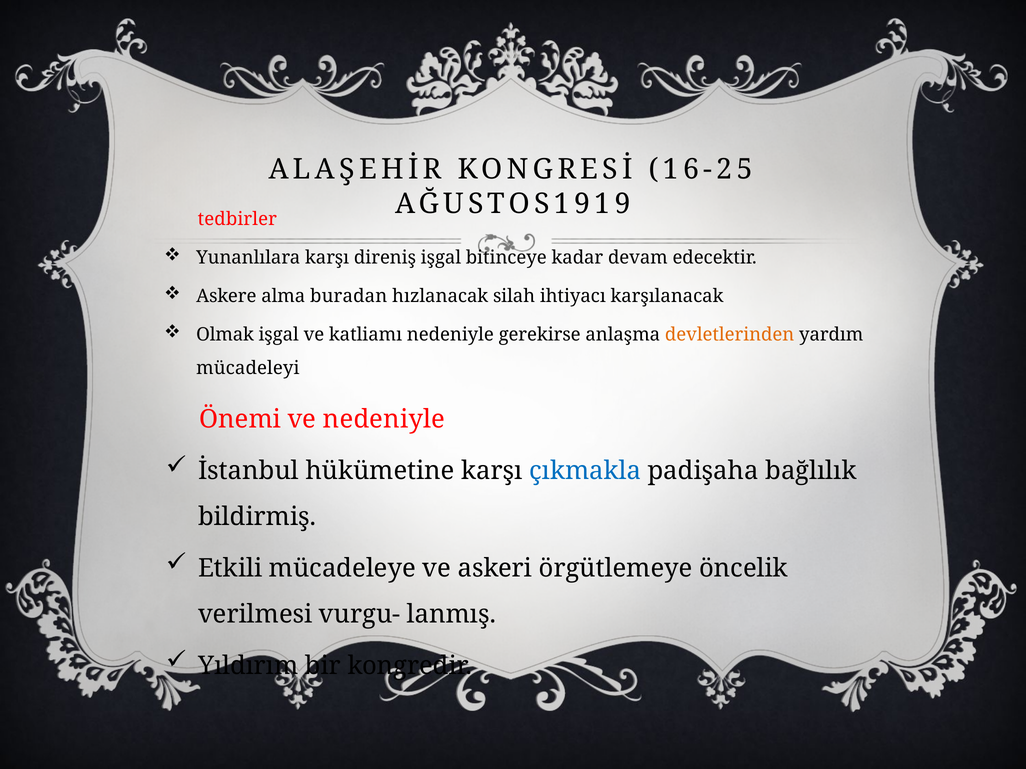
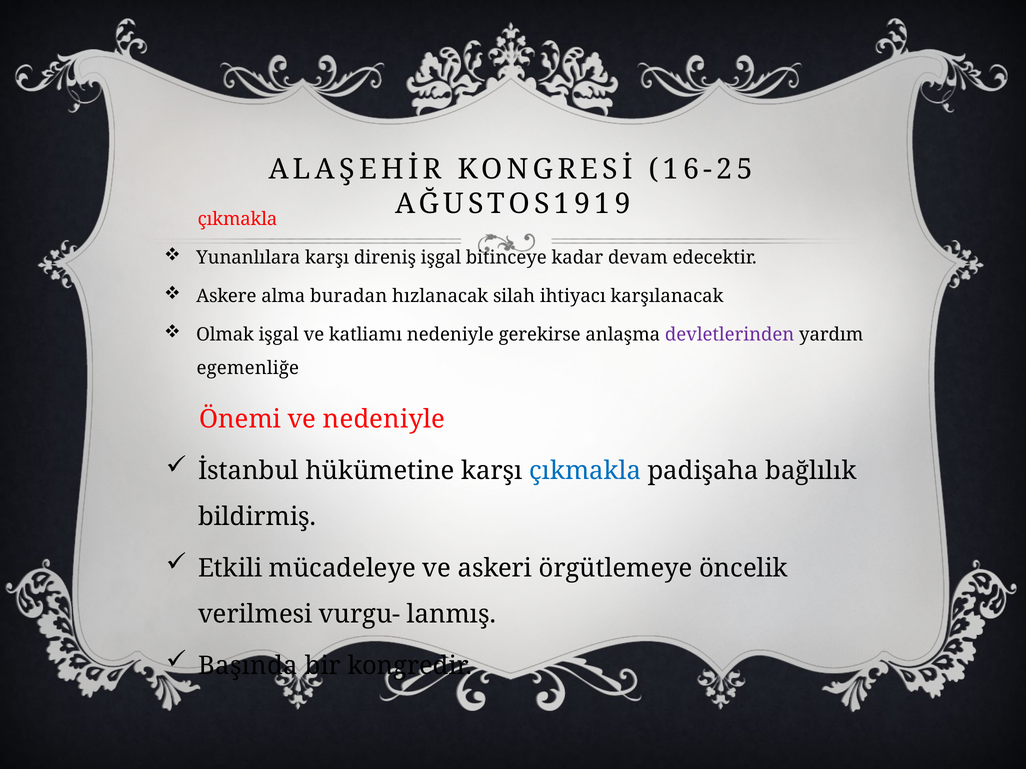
tedbirler at (237, 219): tedbirler -> çıkmakla
devletlerinden colour: orange -> purple
mücadeleyi: mücadeleyi -> egemenliğe
Yıldırım: Yıldırım -> Başında
